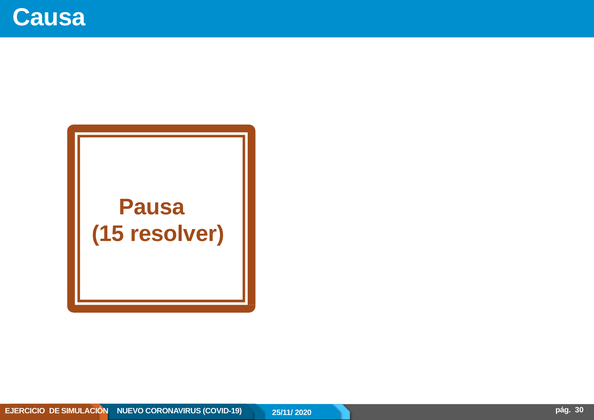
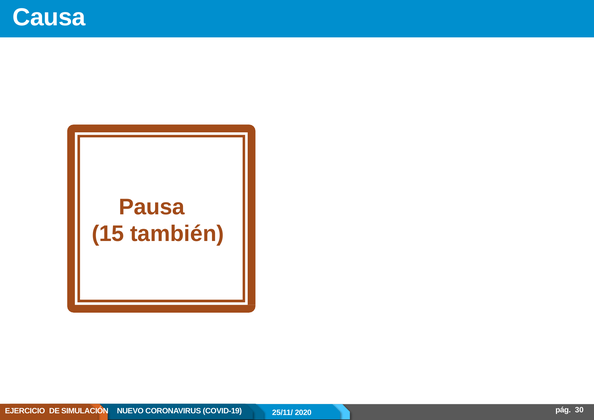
resolver: resolver -> también
